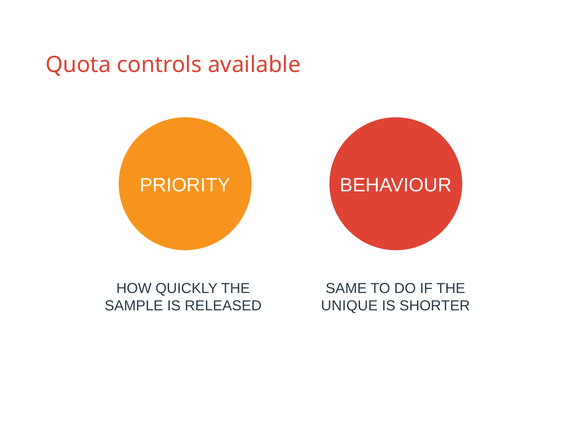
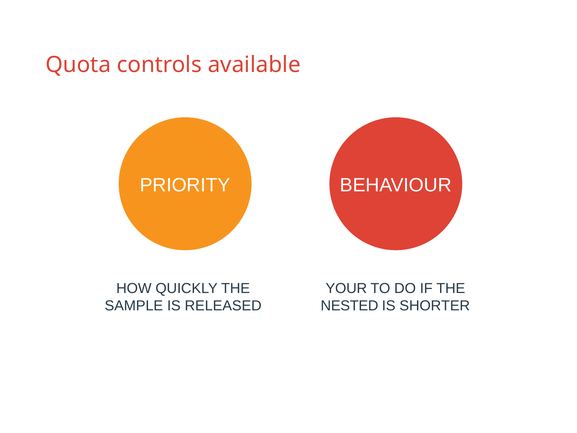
SAME: SAME -> YOUR
UNIQUE: UNIQUE -> NESTED
